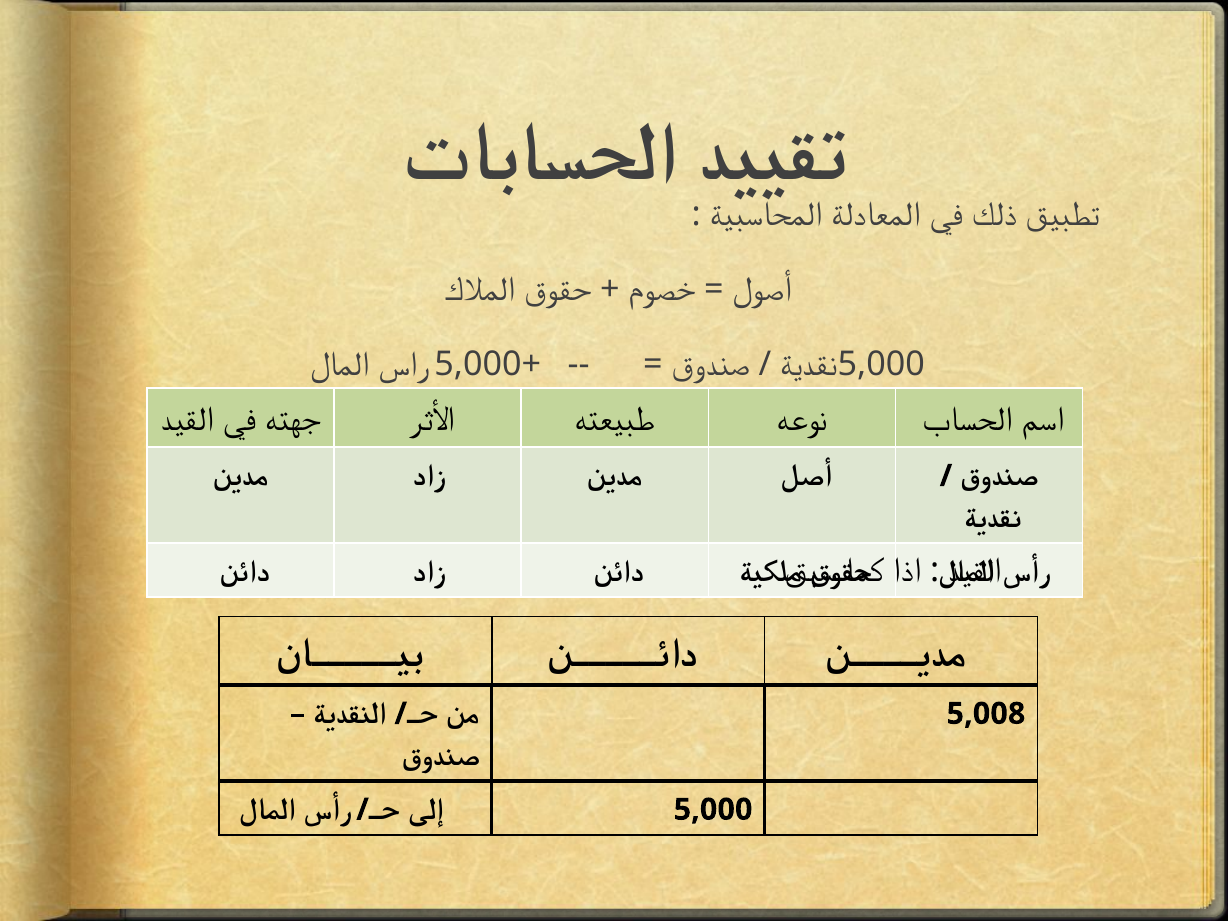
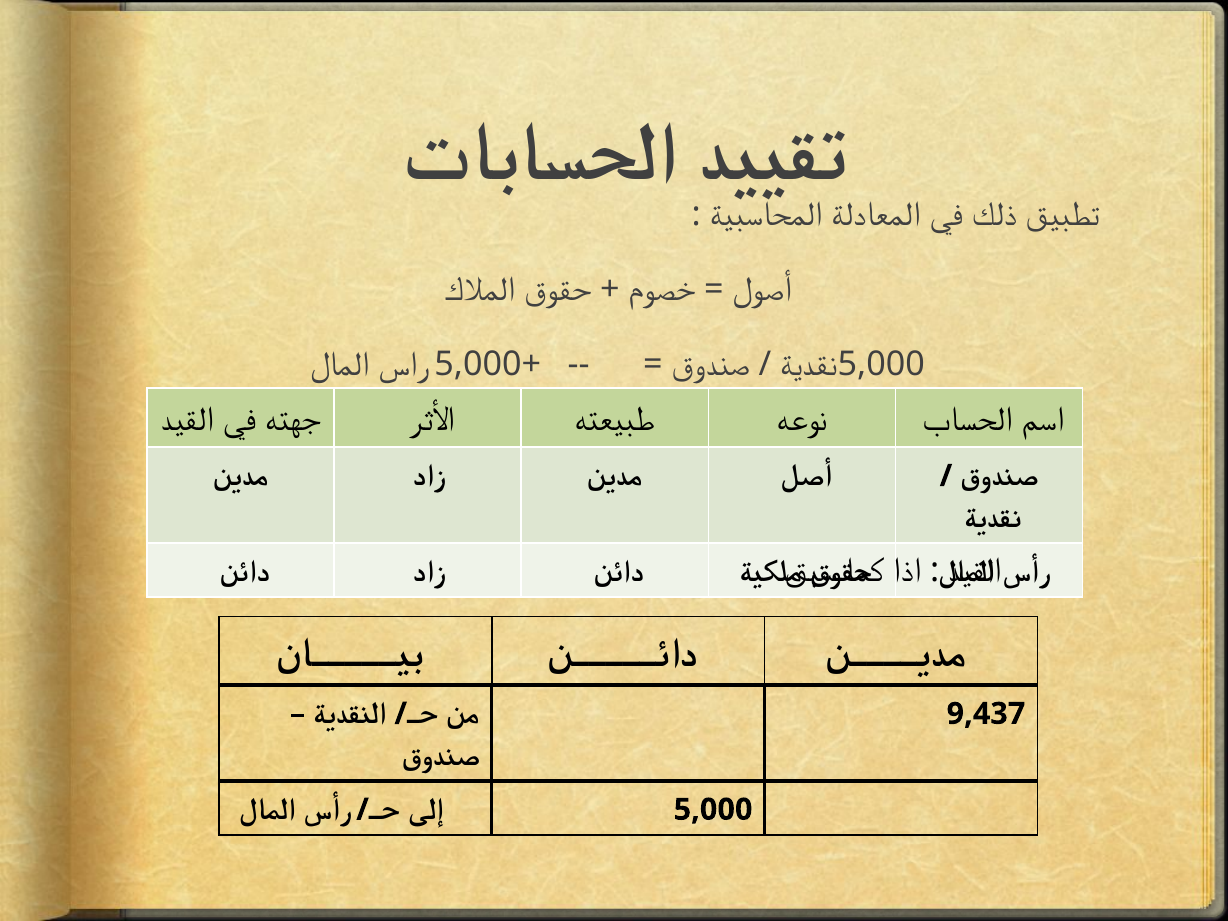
5,008: 5,008 -> 9,437
